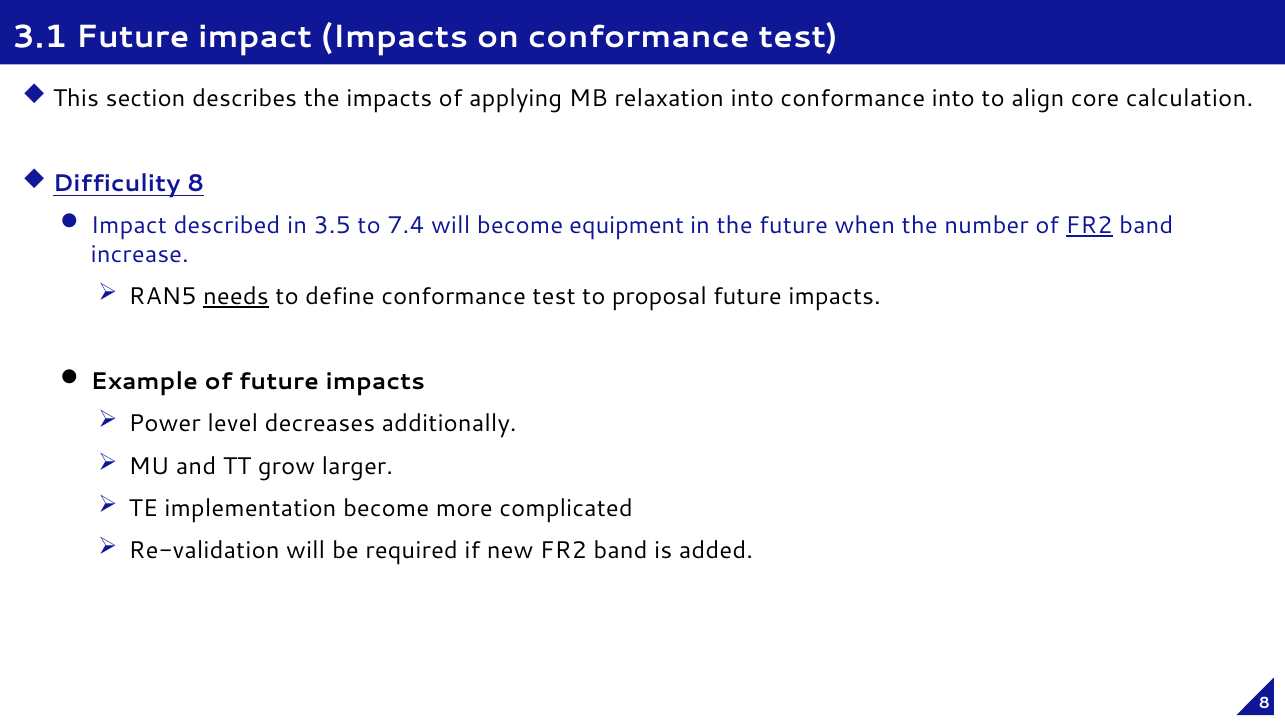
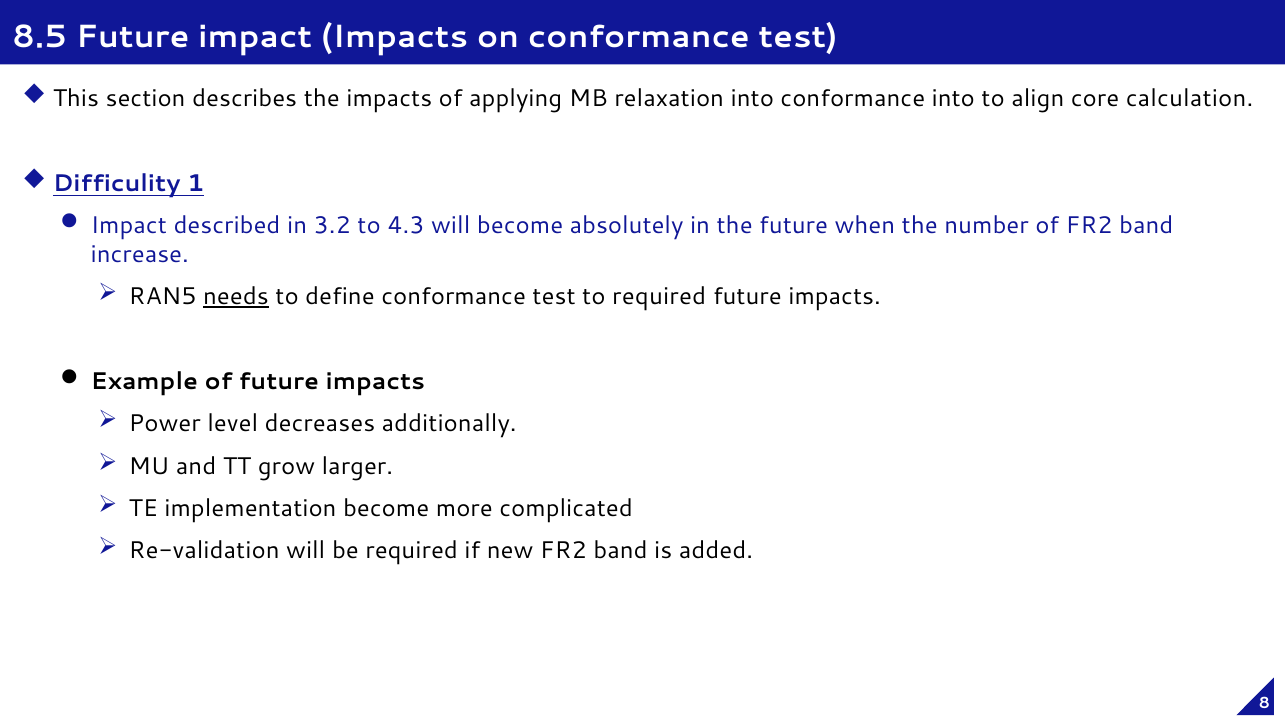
3.1: 3.1 -> 8.5
Difficulity 8: 8 -> 1
3.5: 3.5 -> 3.2
7.4: 7.4 -> 4.3
equipment: equipment -> absolutely
FR2 at (1089, 226) underline: present -> none
to proposal: proposal -> required
